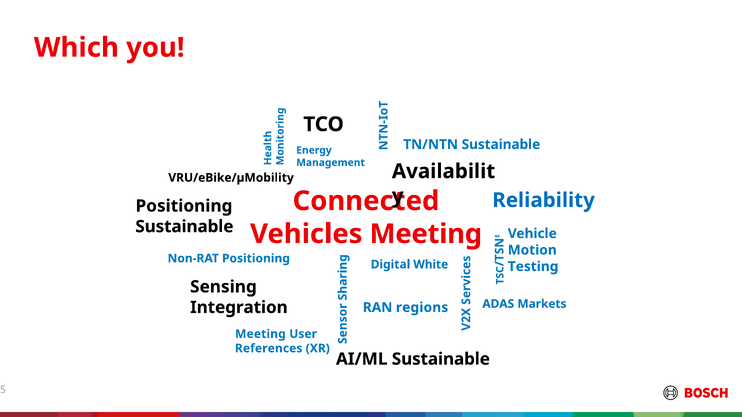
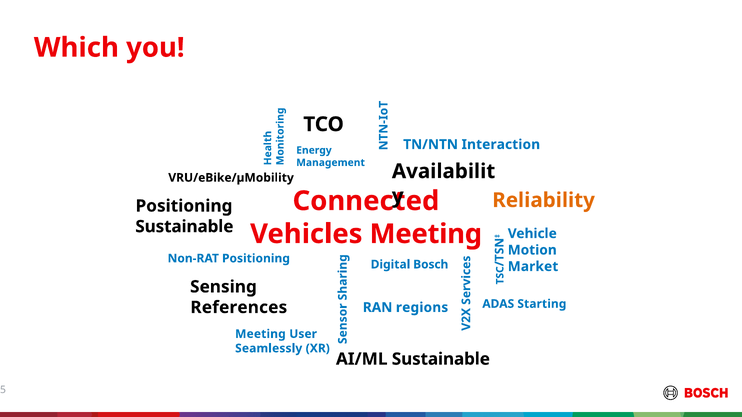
TN/NTN Sustainable: Sustainable -> Interaction
Reliability colour: blue -> orange
White: White -> Bosch
Testing: Testing -> Market
Markets: Markets -> Starting
Integration: Integration -> References
References: References -> Seamlessly
